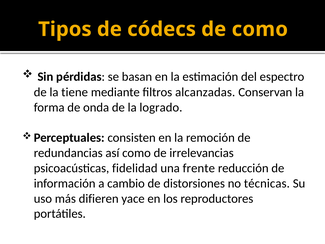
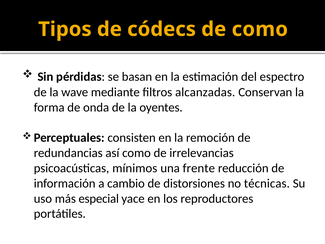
tiene: tiene -> wave
logrado: logrado -> oyentes
fidelidad: fidelidad -> mínimos
difieren: difieren -> especial
